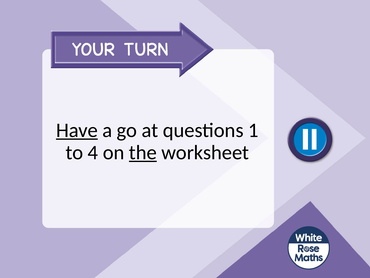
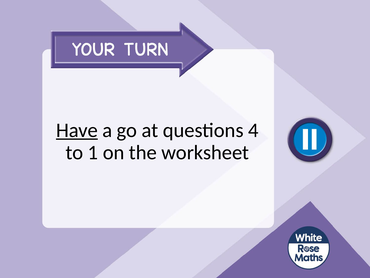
1: 1 -> 4
4: 4 -> 1
the underline: present -> none
